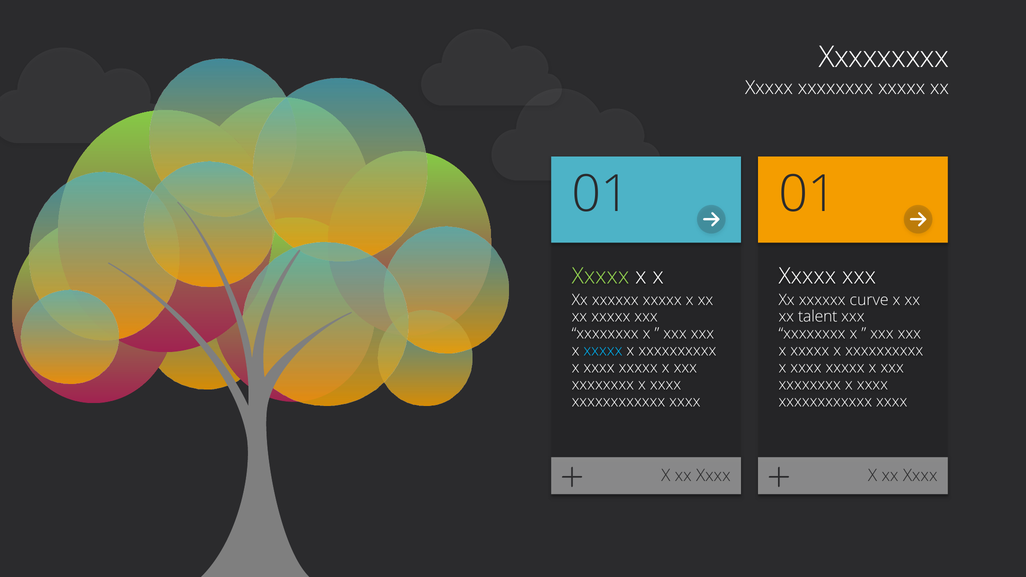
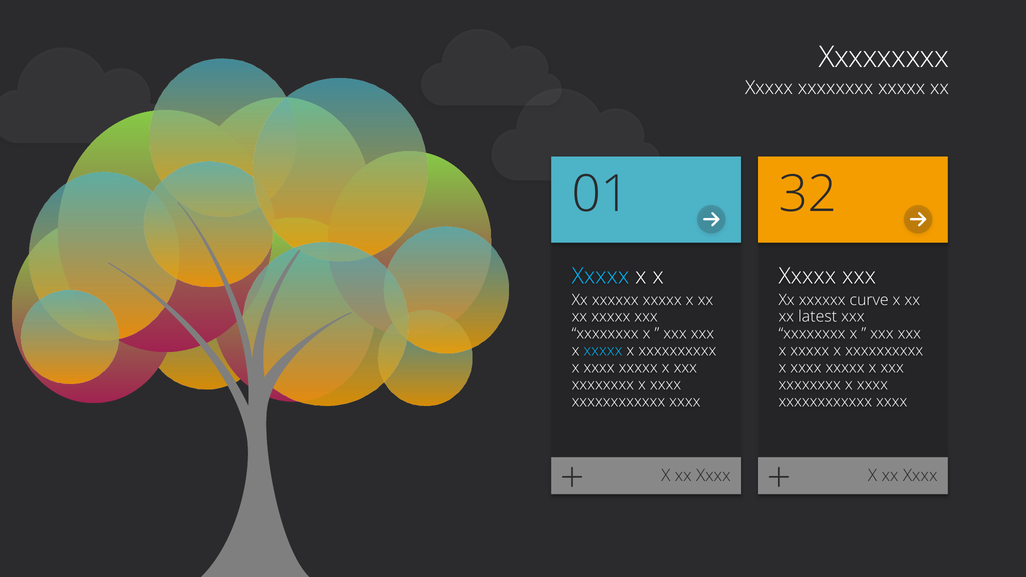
01 01: 01 -> 32
Xxxxx at (600, 276) colour: light green -> light blue
talent: talent -> latest
